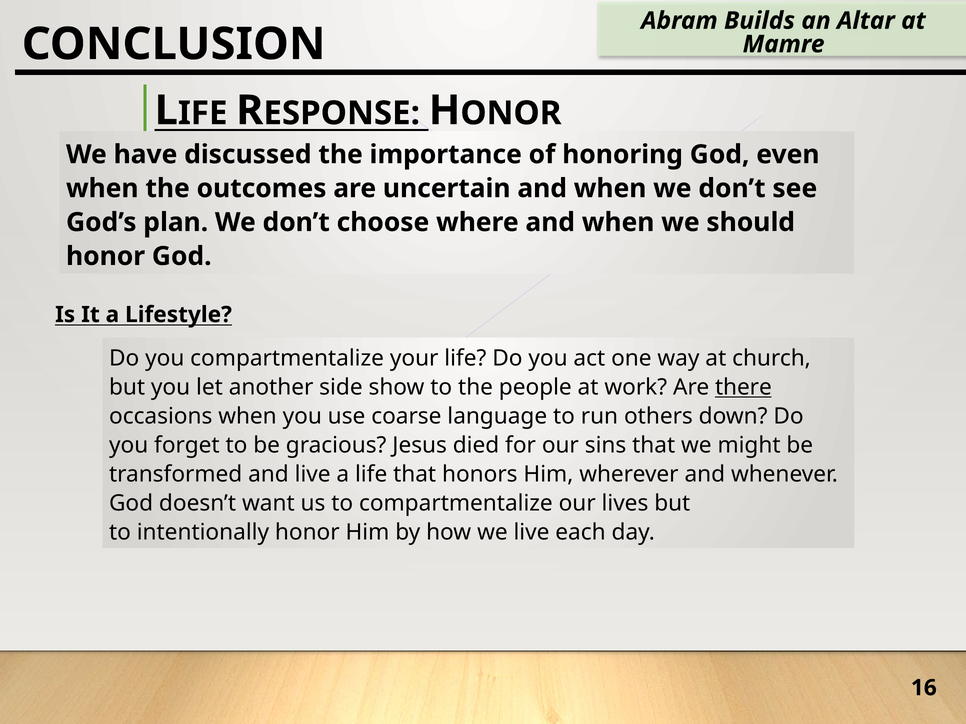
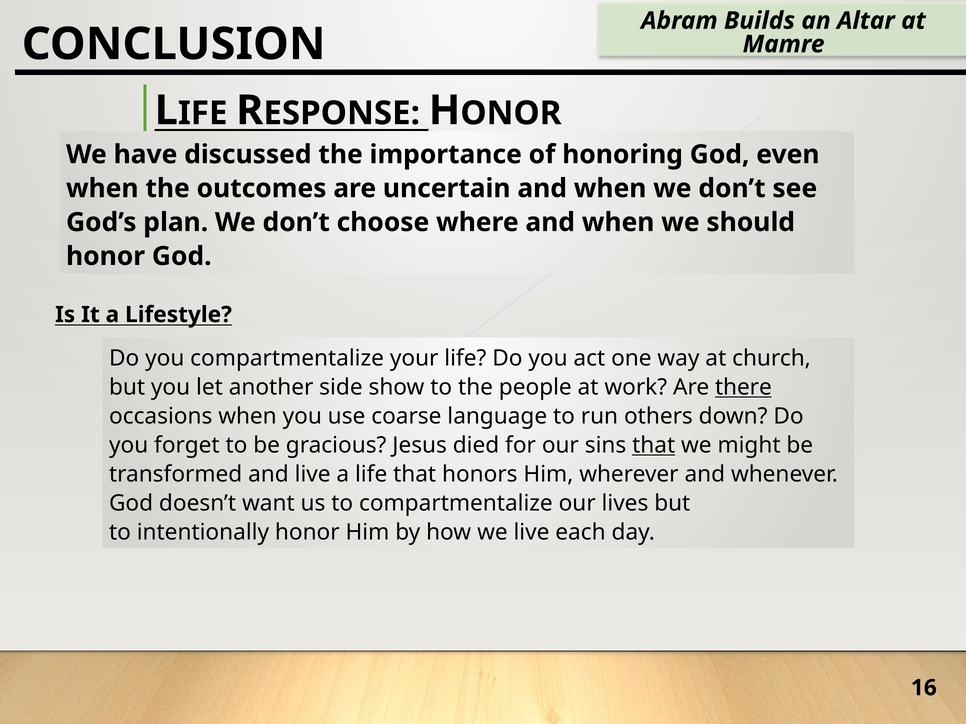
that at (654, 446) underline: none -> present
